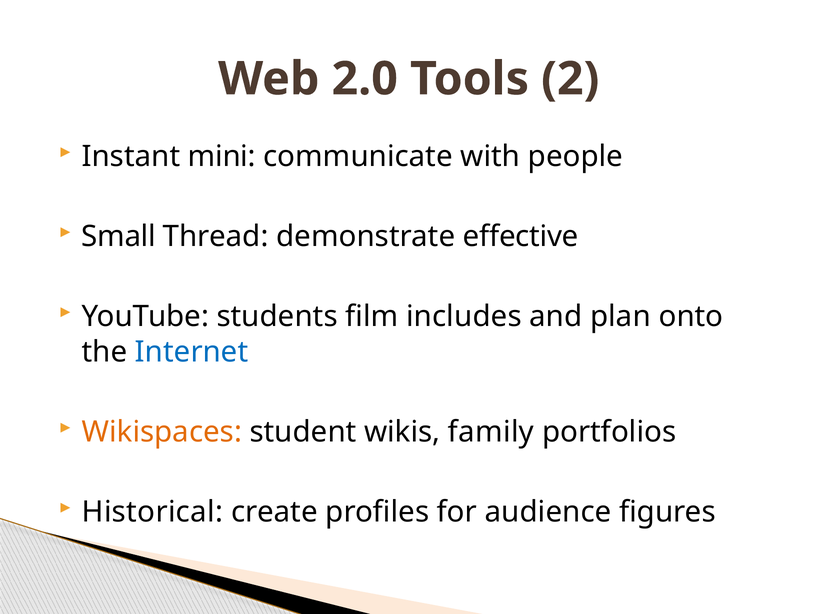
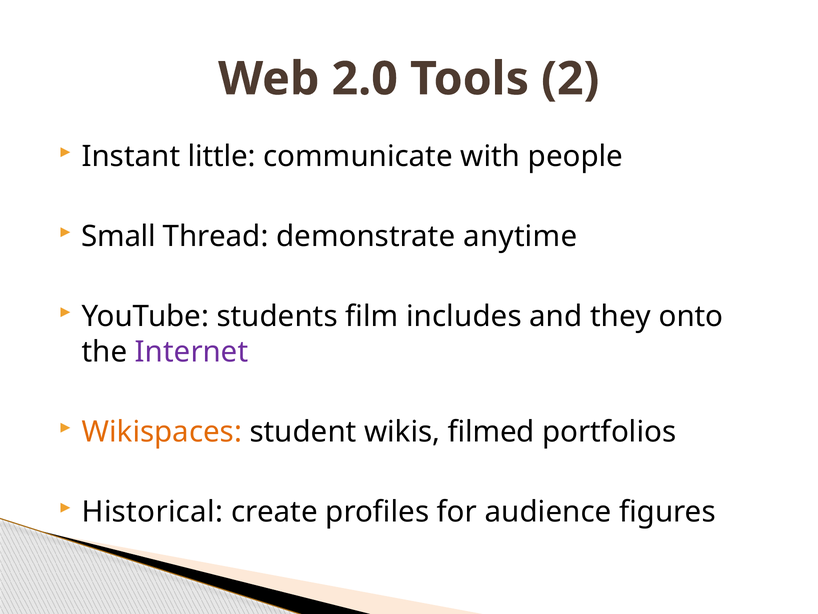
mini: mini -> little
effective: effective -> anytime
plan: plan -> they
Internet colour: blue -> purple
family: family -> filmed
